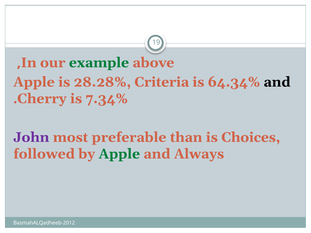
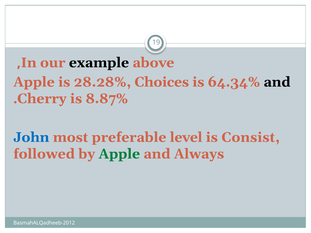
example colour: green -> black
Criteria: Criteria -> Choices
7.34%: 7.34% -> 8.87%
John colour: purple -> blue
than: than -> level
Choices: Choices -> Consist
